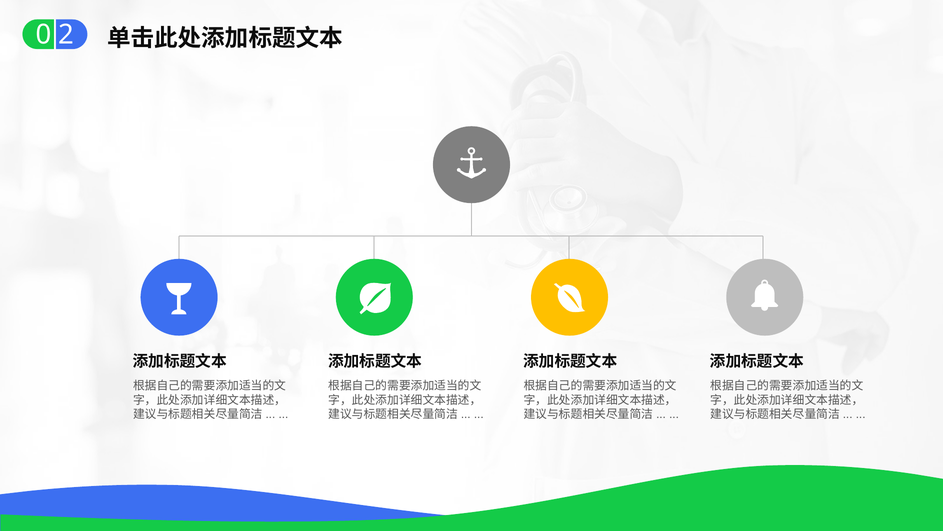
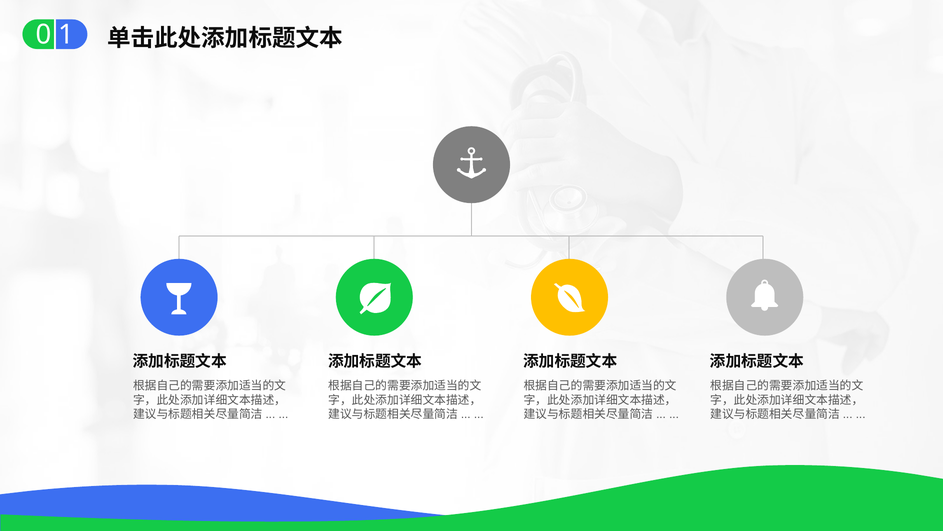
2: 2 -> 1
